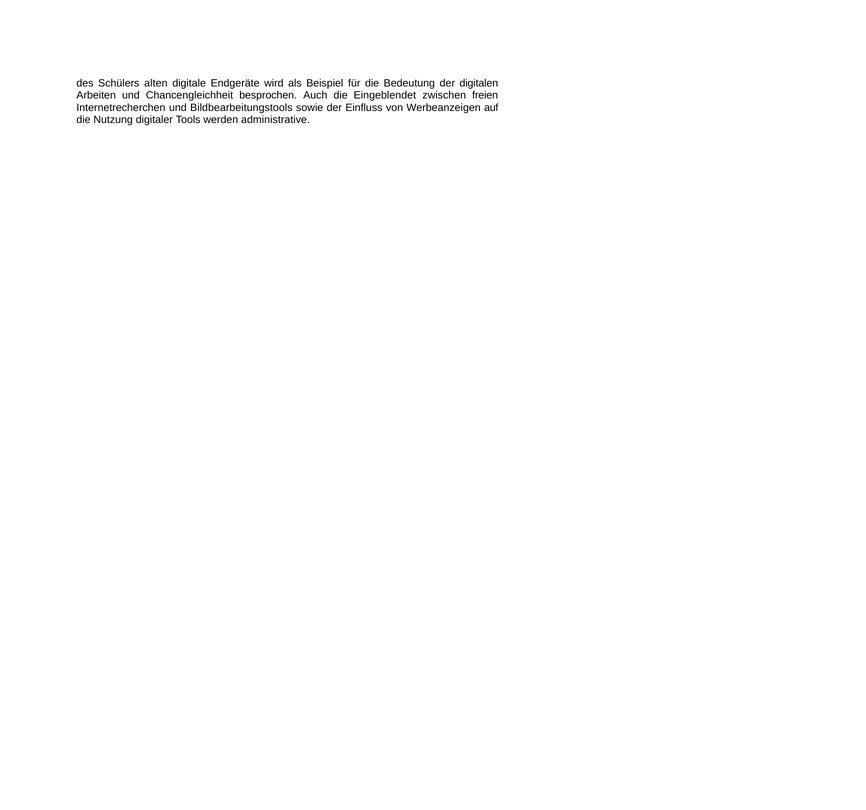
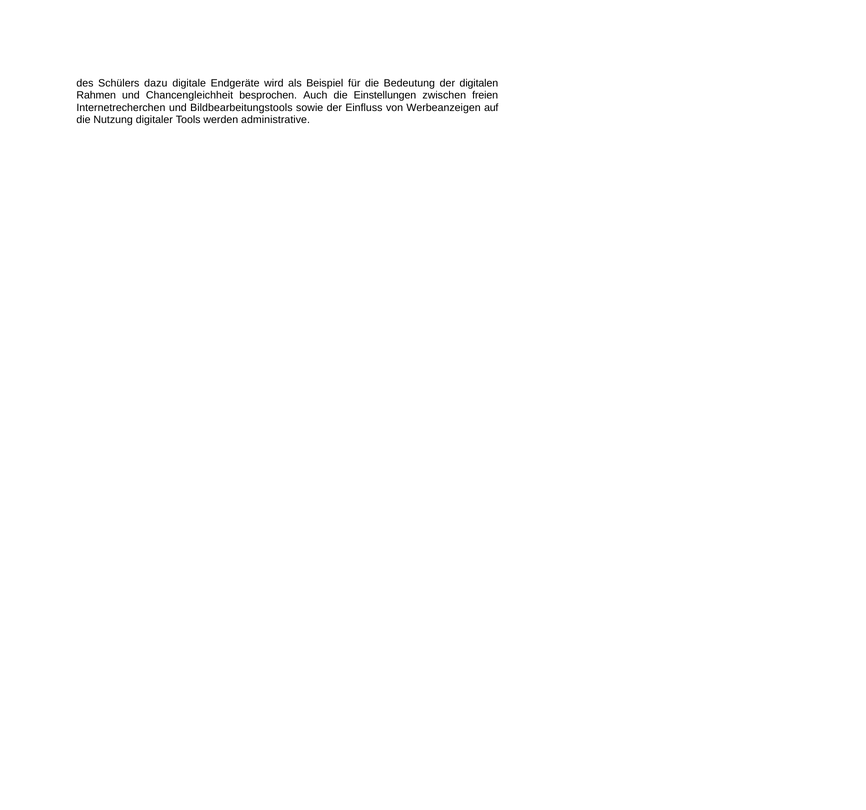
alten: alten -> dazu
Arbeiten: Arbeiten -> Rahmen
Eingeblendet: Eingeblendet -> Einstellungen
